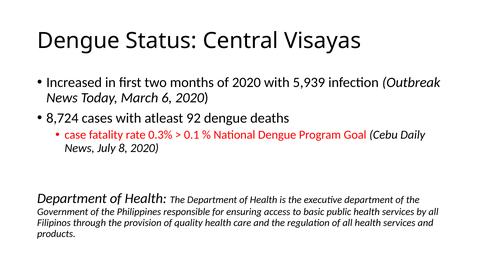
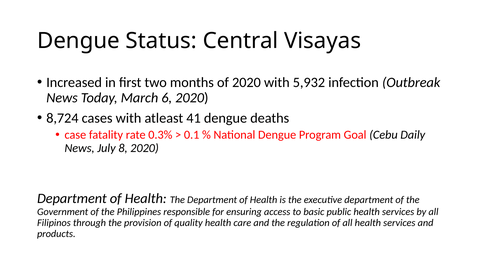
5,939: 5,939 -> 5,932
92: 92 -> 41
